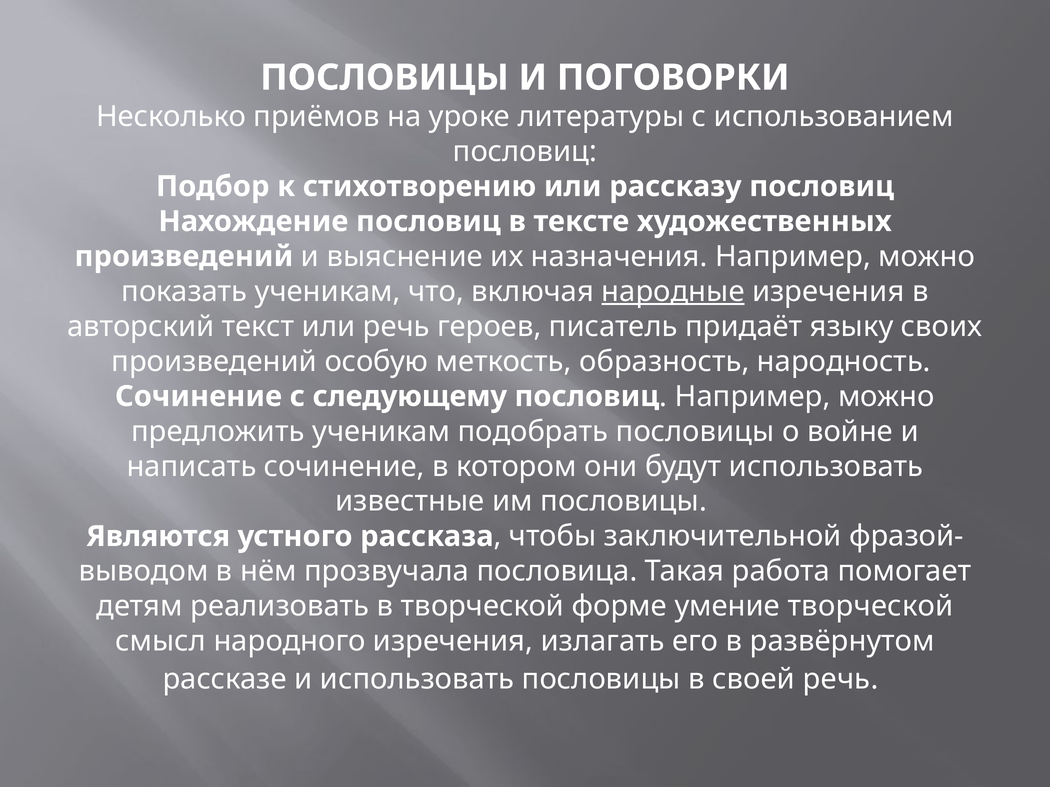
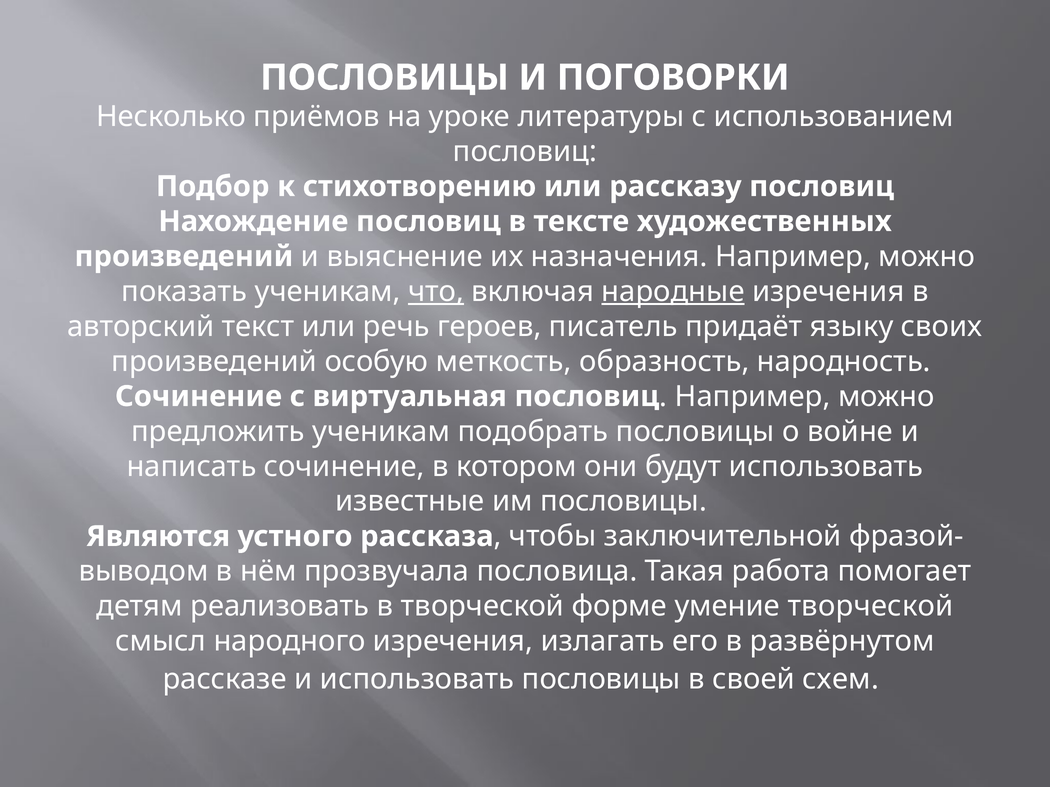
что underline: none -> present
следующему: следующему -> виртуальная
своей речь: речь -> схем
